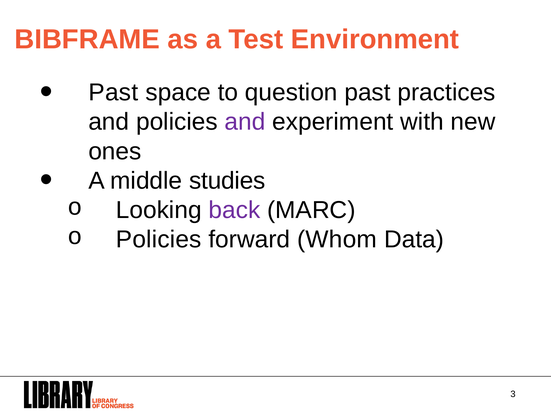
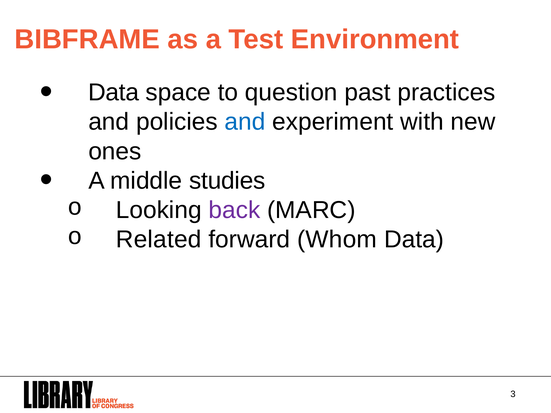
Past at (113, 93): Past -> Data
and at (245, 122) colour: purple -> blue
Policies at (159, 240): Policies -> Related
